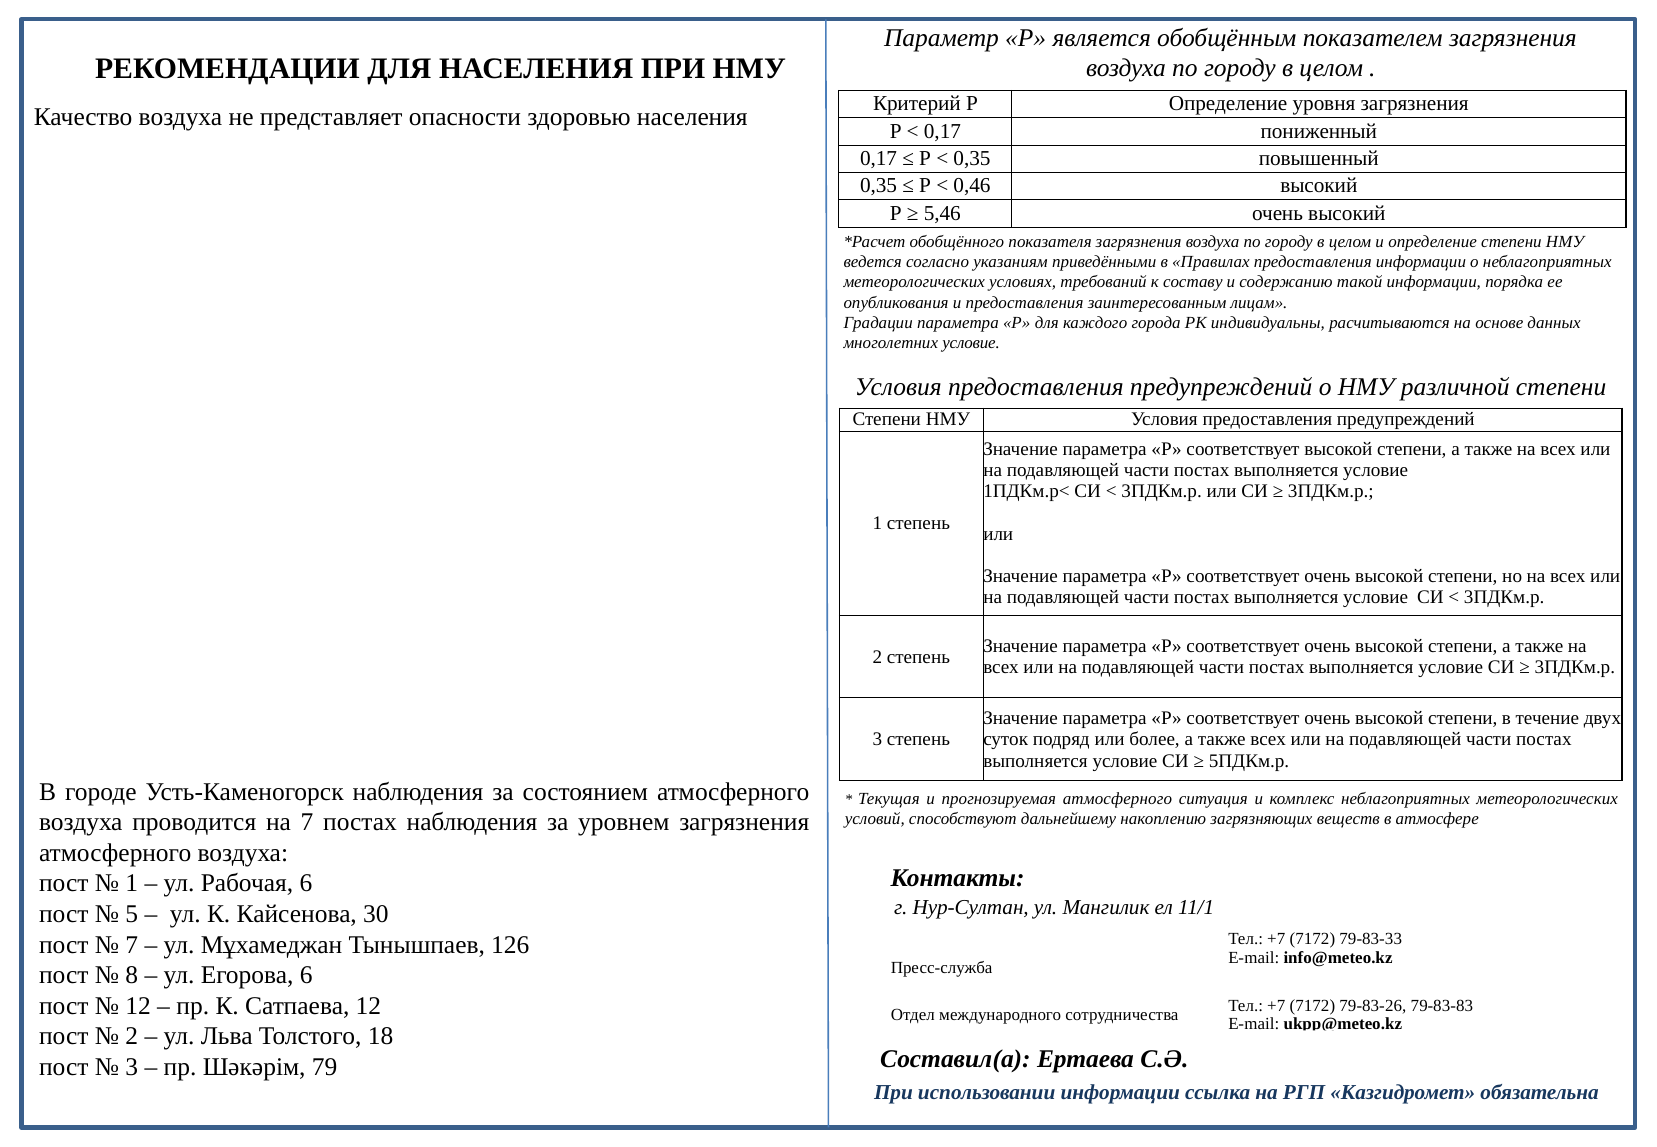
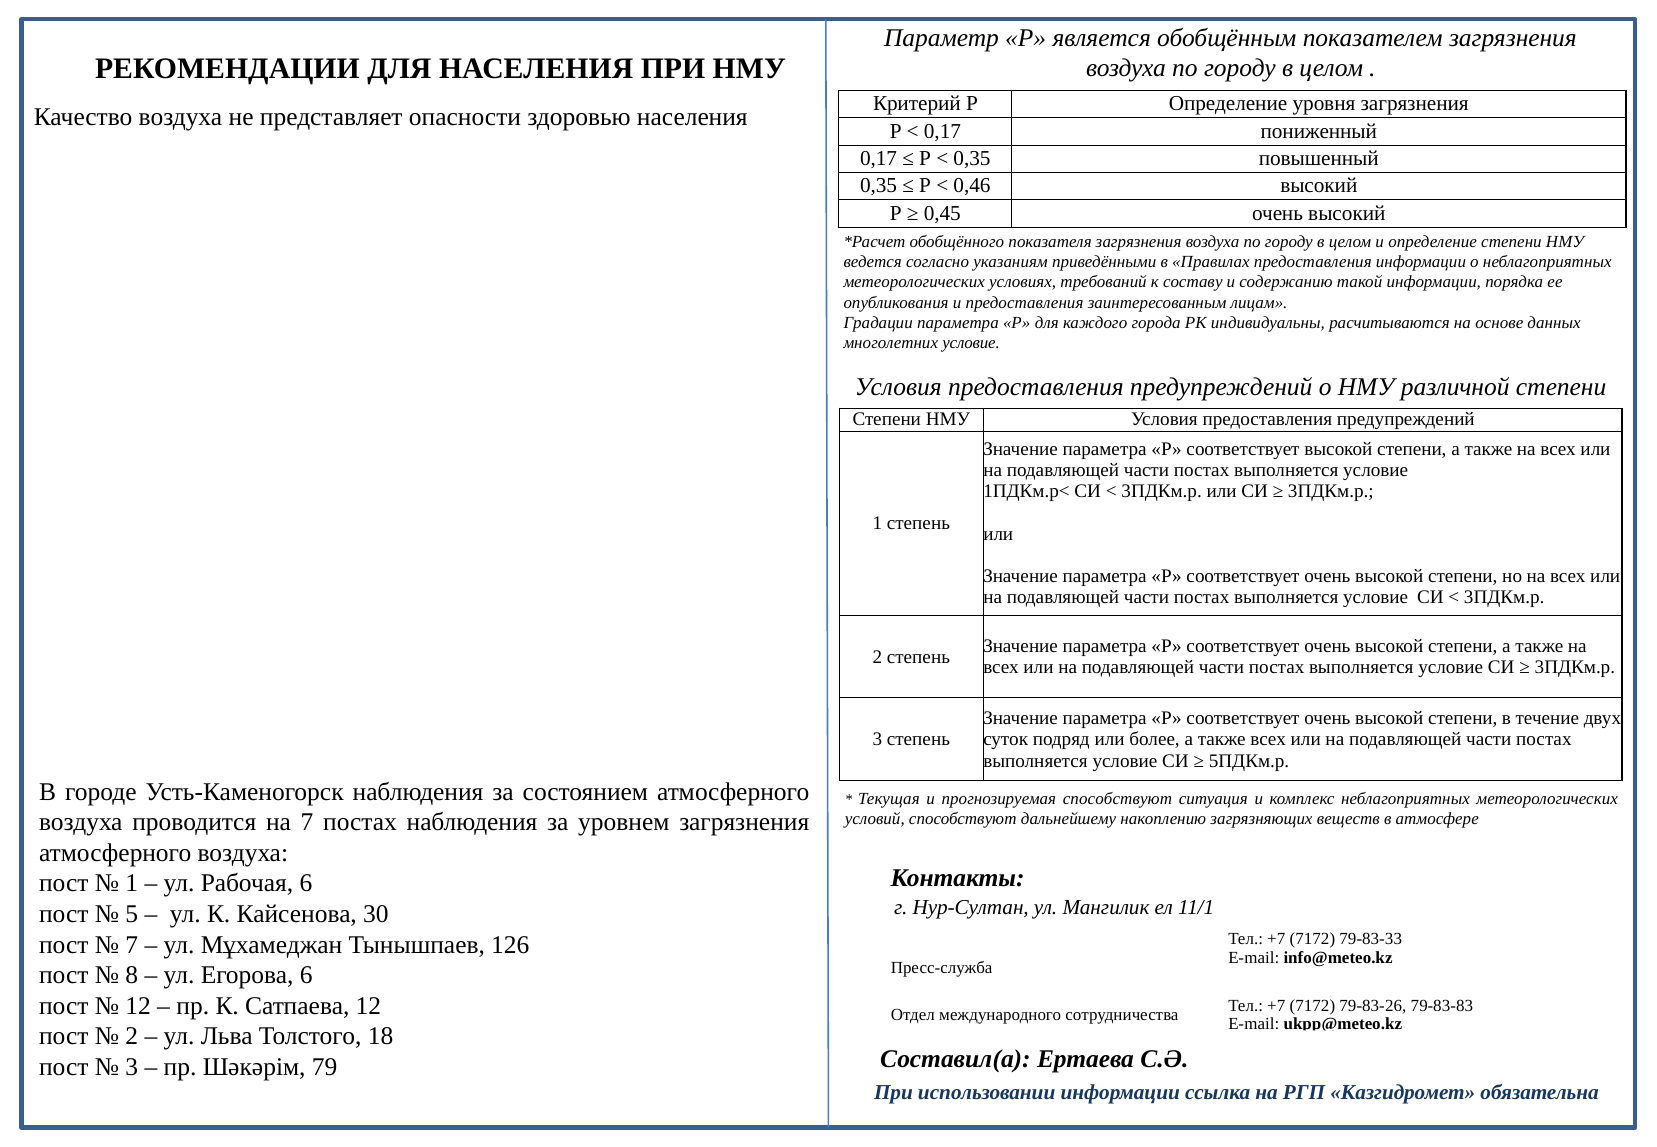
5,46: 5,46 -> 0,45
прогнозируемая атмосферного: атмосферного -> способствуют
